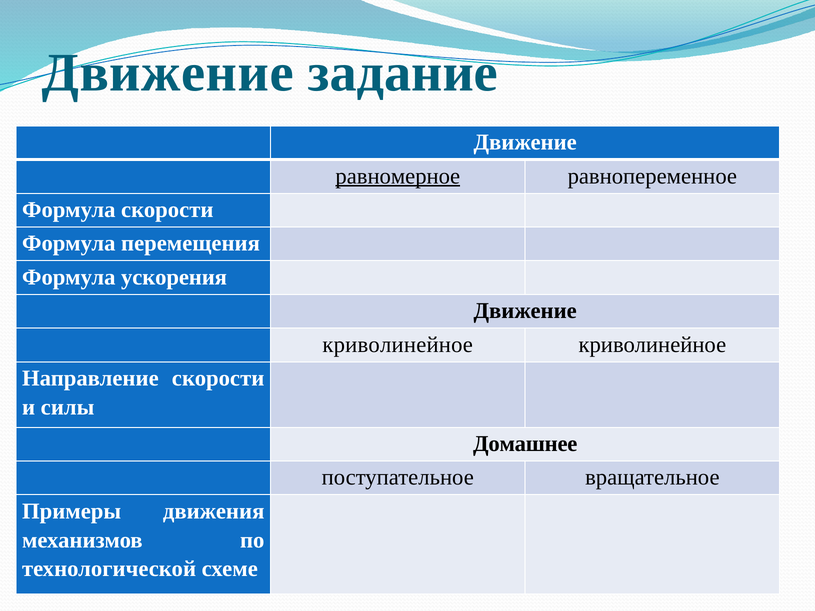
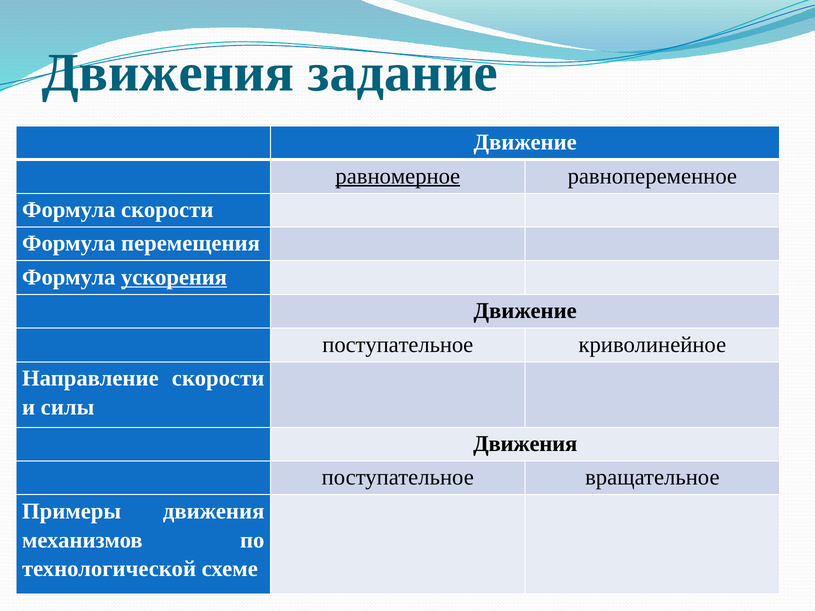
Движение at (168, 73): Движение -> Движения
ускорения underline: none -> present
криволинейное at (398, 345): криволинейное -> поступательное
Домашнее at (525, 444): Домашнее -> Движения
